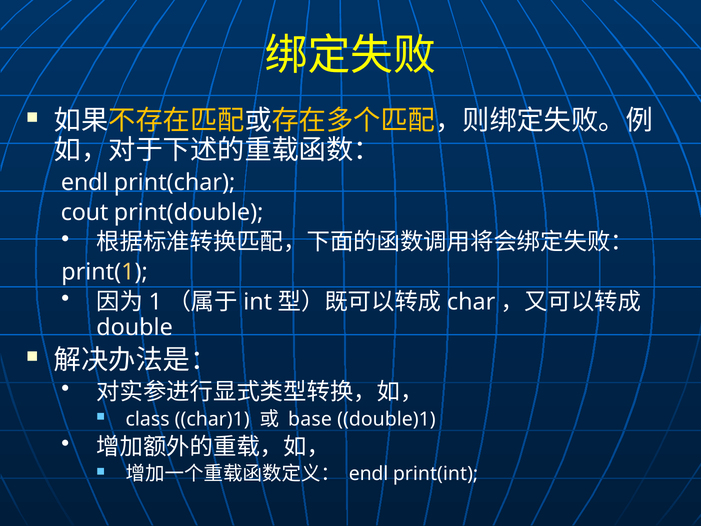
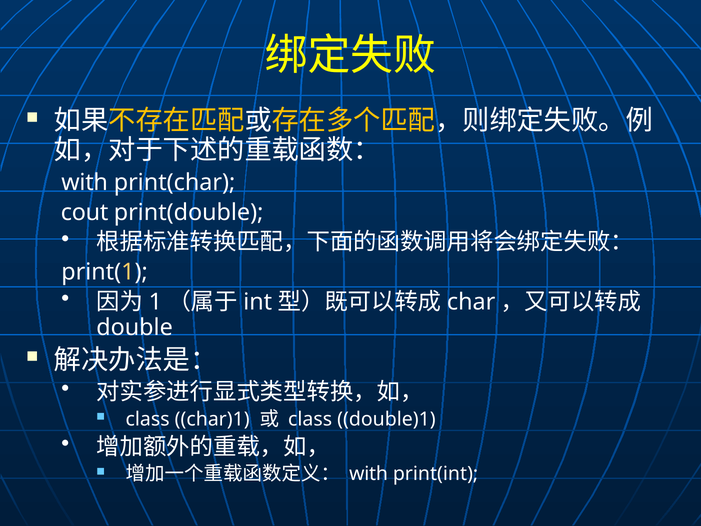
endl at (85, 182): endl -> with
base at (310, 419): base -> class
endl at (369, 474): endl -> with
